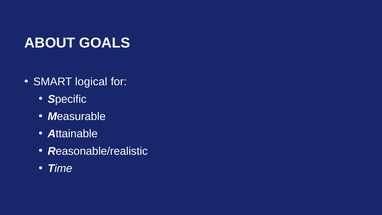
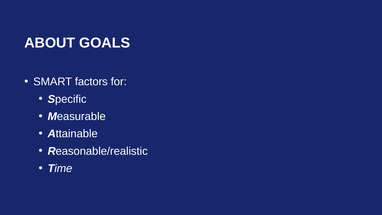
logical: logical -> factors
